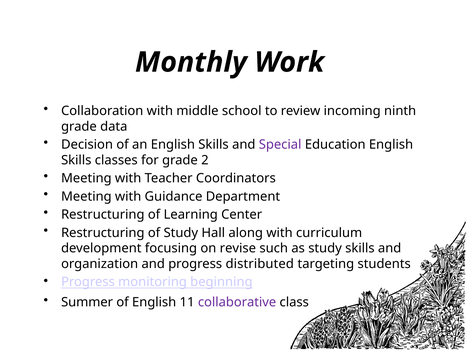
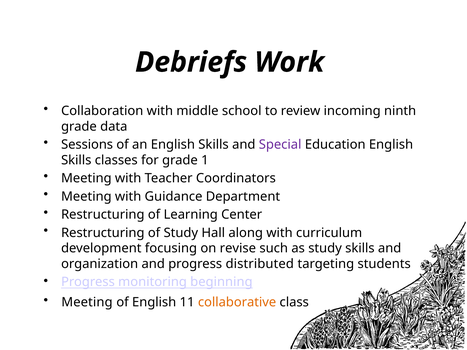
Monthly: Monthly -> Debriefs
Decision: Decision -> Sessions
2: 2 -> 1
Summer at (87, 303): Summer -> Meeting
collaborative colour: purple -> orange
